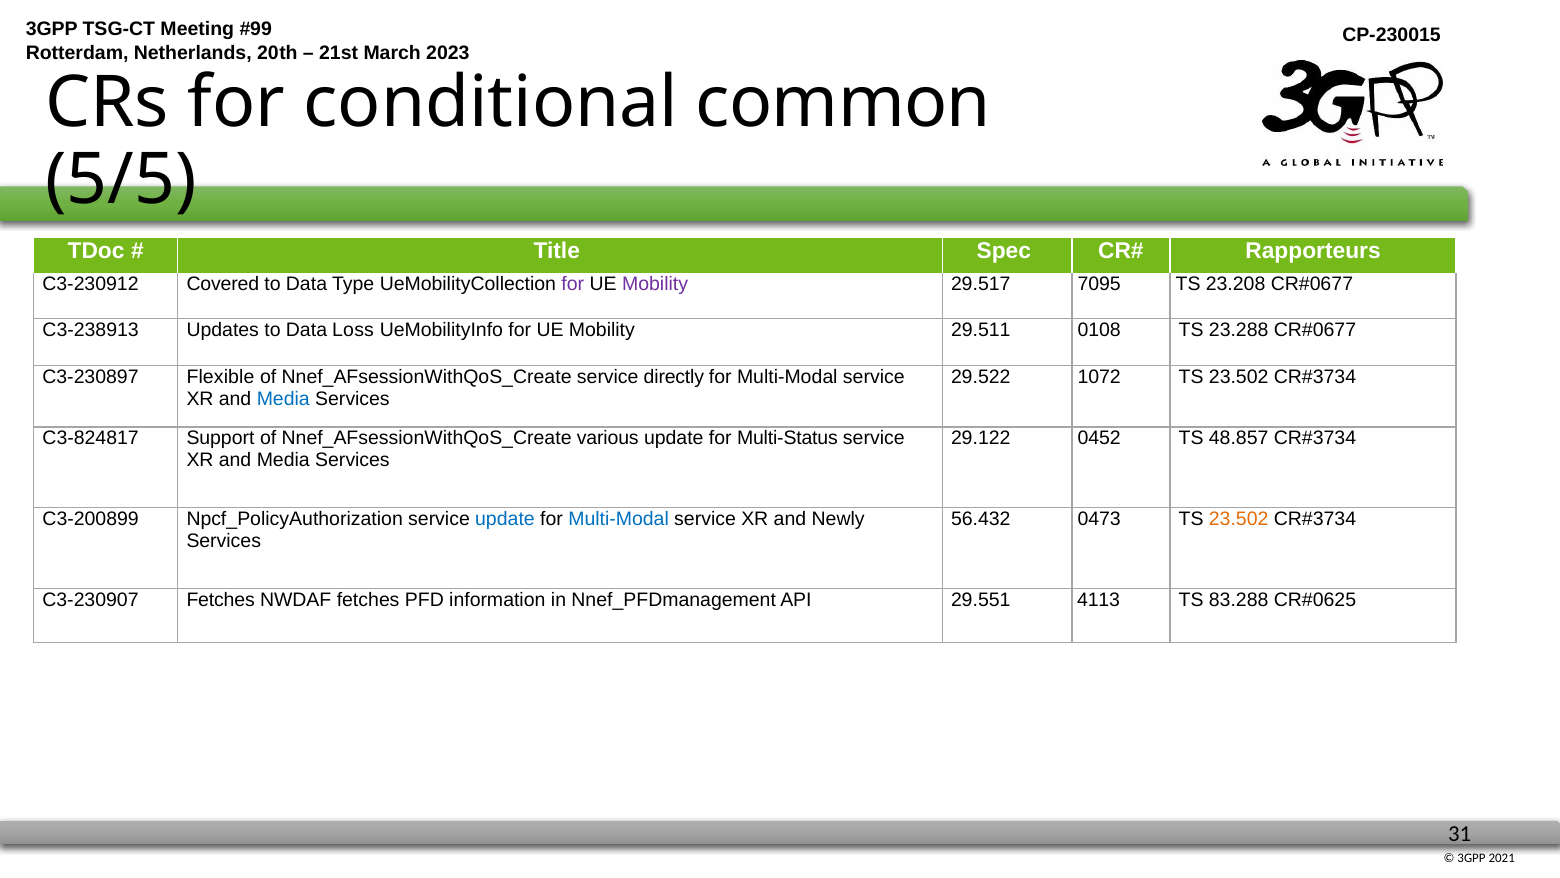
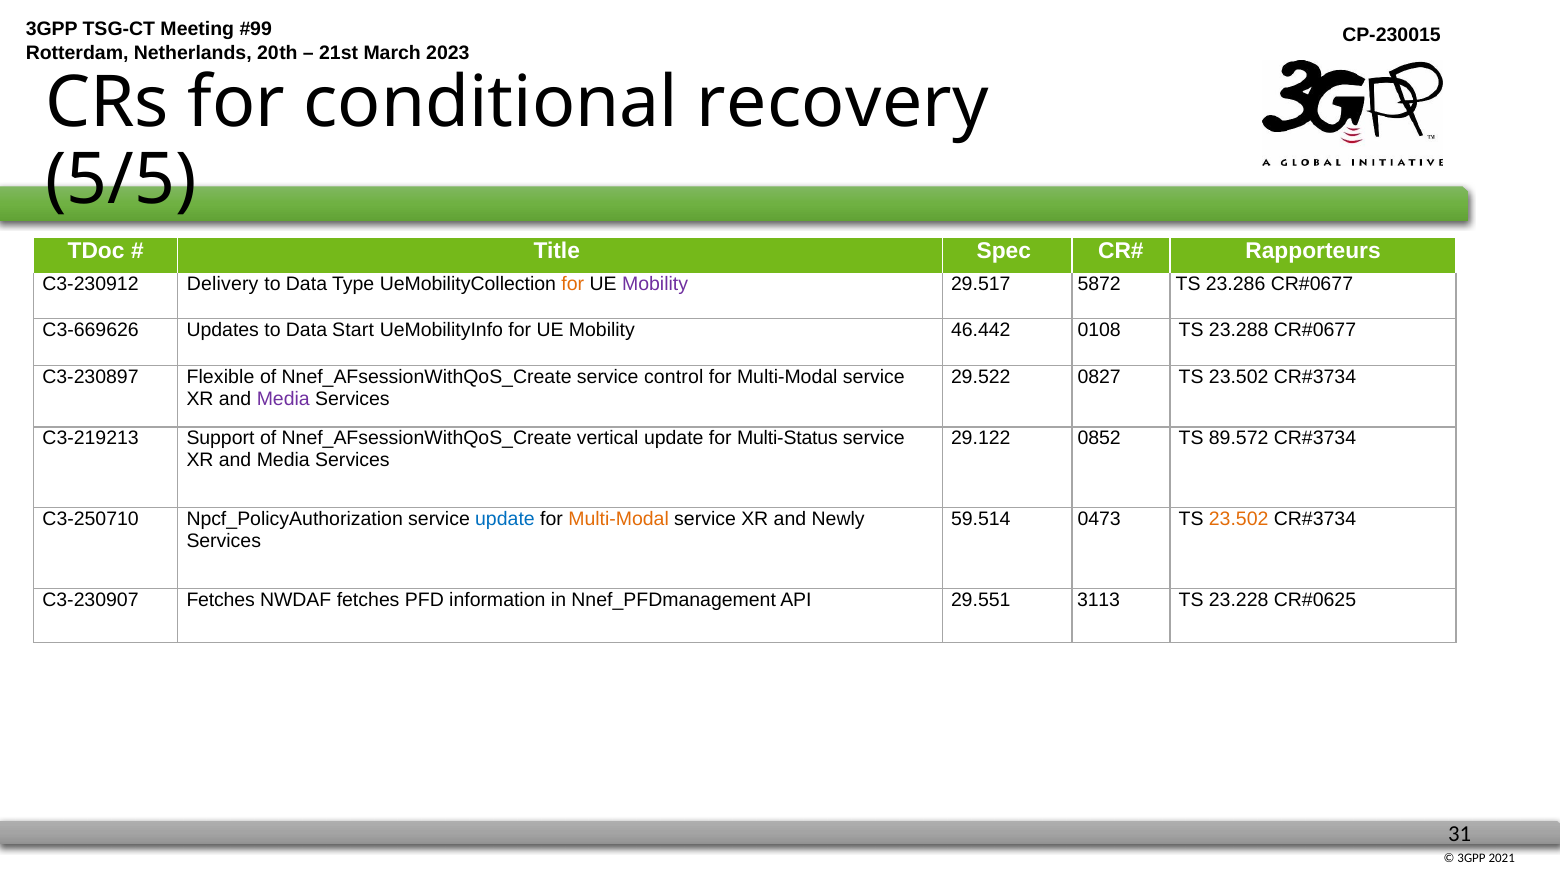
common: common -> recovery
Covered: Covered -> Delivery
for at (573, 284) colour: purple -> orange
7095: 7095 -> 5872
23.208: 23.208 -> 23.286
C3-238913: C3-238913 -> C3-669626
Loss: Loss -> Start
29.511: 29.511 -> 46.442
directly: directly -> control
1072: 1072 -> 0827
Media at (283, 398) colour: blue -> purple
C3-824817: C3-824817 -> C3-219213
various: various -> vertical
0452: 0452 -> 0852
48.857: 48.857 -> 89.572
C3-200899: C3-200899 -> C3-250710
Multi-Modal at (619, 519) colour: blue -> orange
56.432: 56.432 -> 59.514
4113: 4113 -> 3113
83.288: 83.288 -> 23.228
